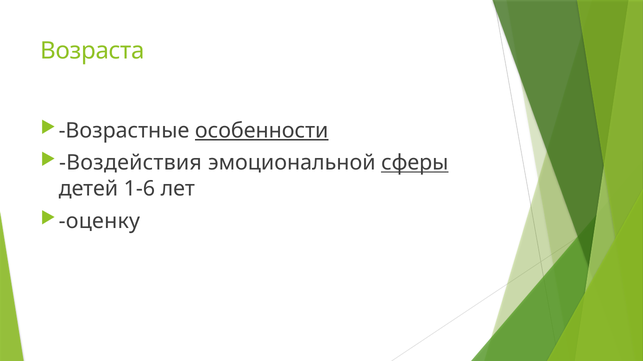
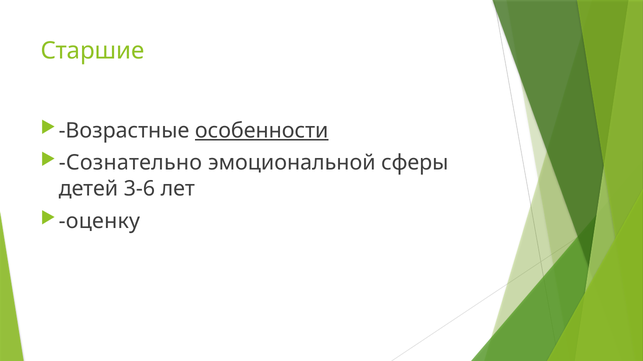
Возраста: Возраста -> Старшие
Воздействия: Воздействия -> Сознательно
сферы underline: present -> none
1-6: 1-6 -> 3-6
